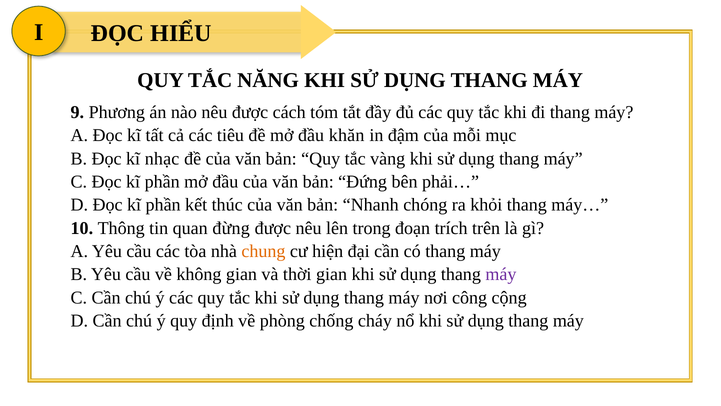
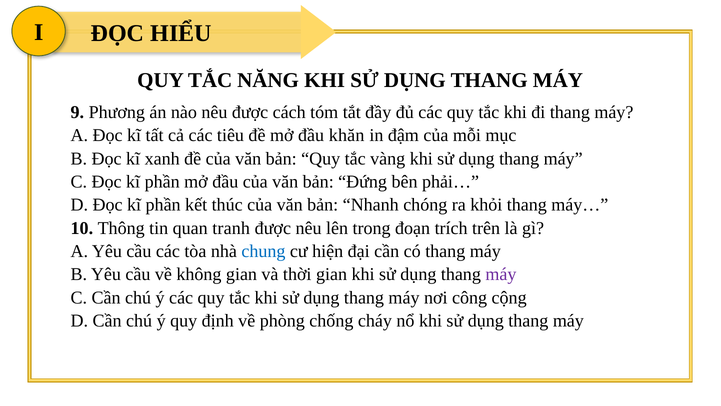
nhạc: nhạc -> xanh
đừng: đừng -> tranh
chung colour: orange -> blue
